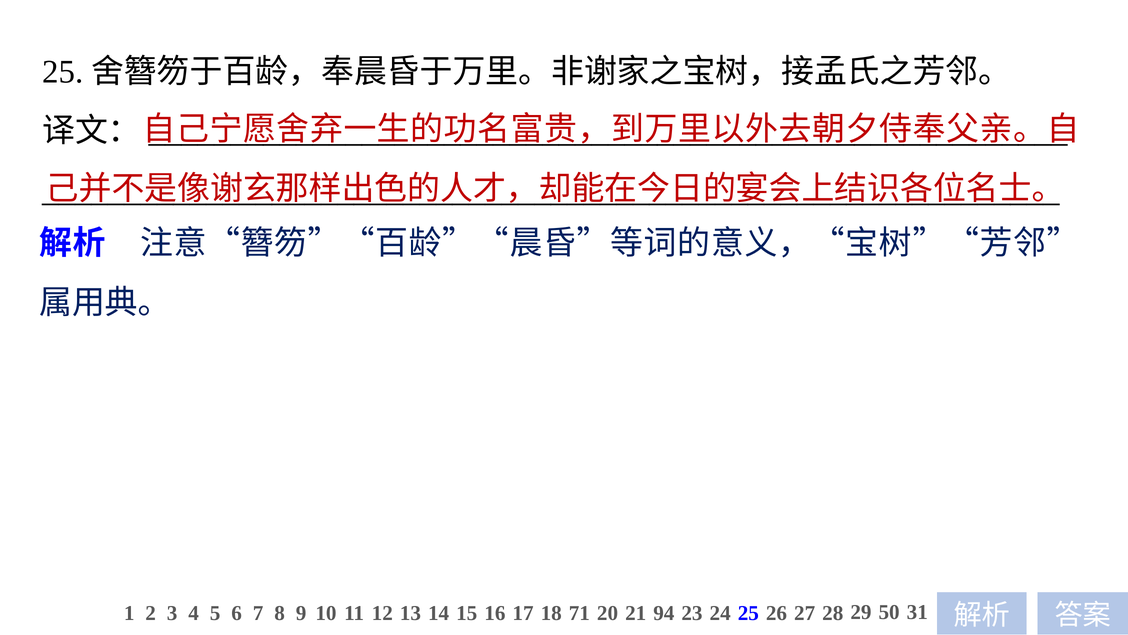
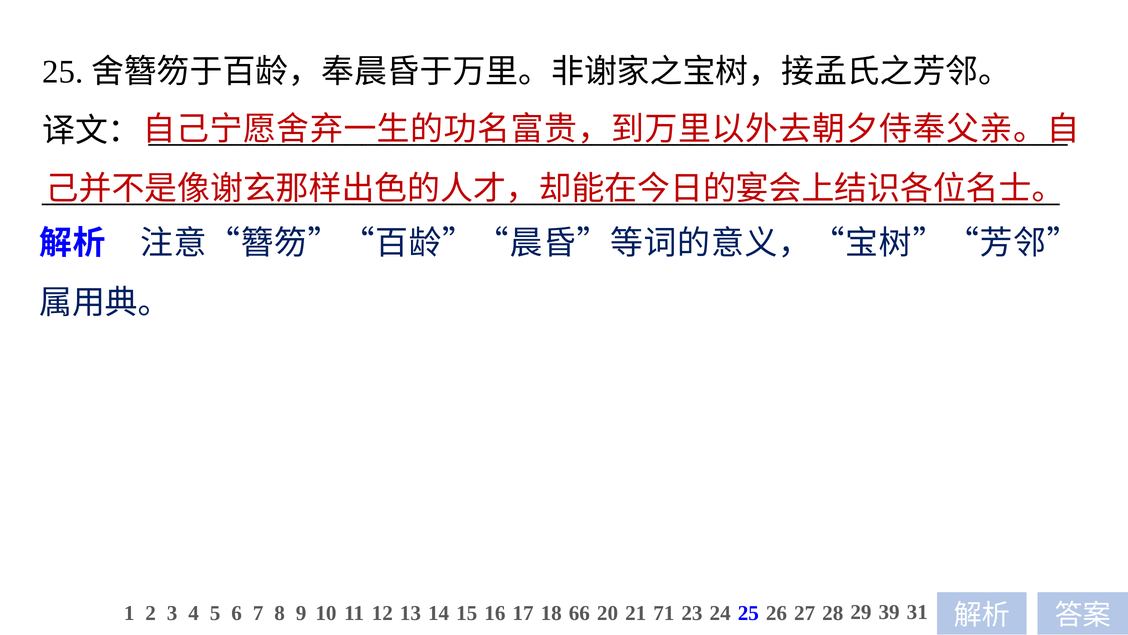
71: 71 -> 66
94: 94 -> 71
50: 50 -> 39
